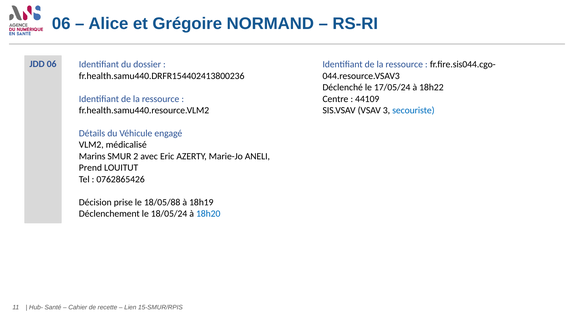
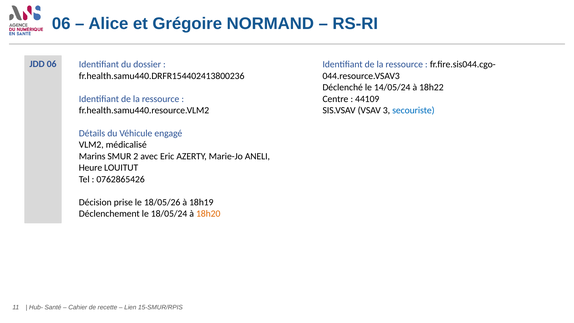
17/05/24: 17/05/24 -> 14/05/24
Prend: Prend -> Heure
18/05/88: 18/05/88 -> 18/05/26
18h20 colour: blue -> orange
